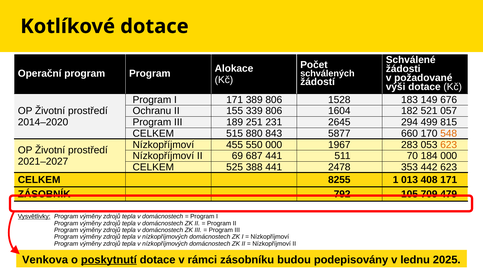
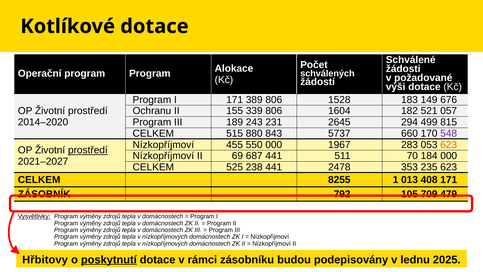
251: 251 -> 243
5877: 5877 -> 5737
548 colour: orange -> purple
prostředí at (88, 150) underline: none -> present
388: 388 -> 238
442: 442 -> 235
Venkova: Venkova -> Hřbitovy
